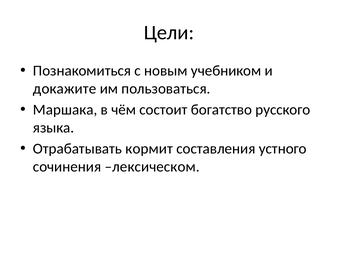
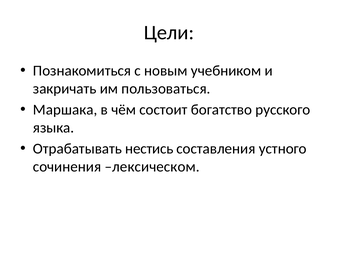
докажите: докажите -> закричать
кормит: кормит -> нестись
